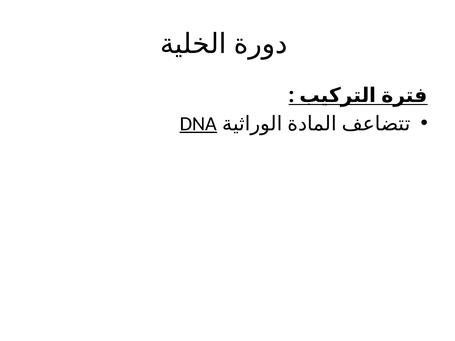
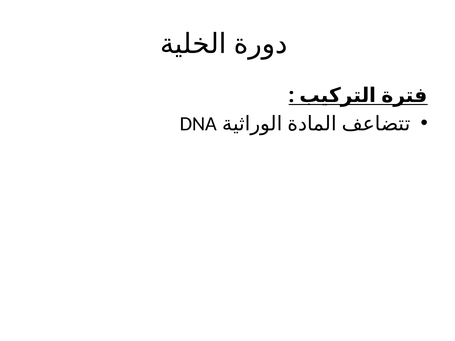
DNA underline: present -> none
